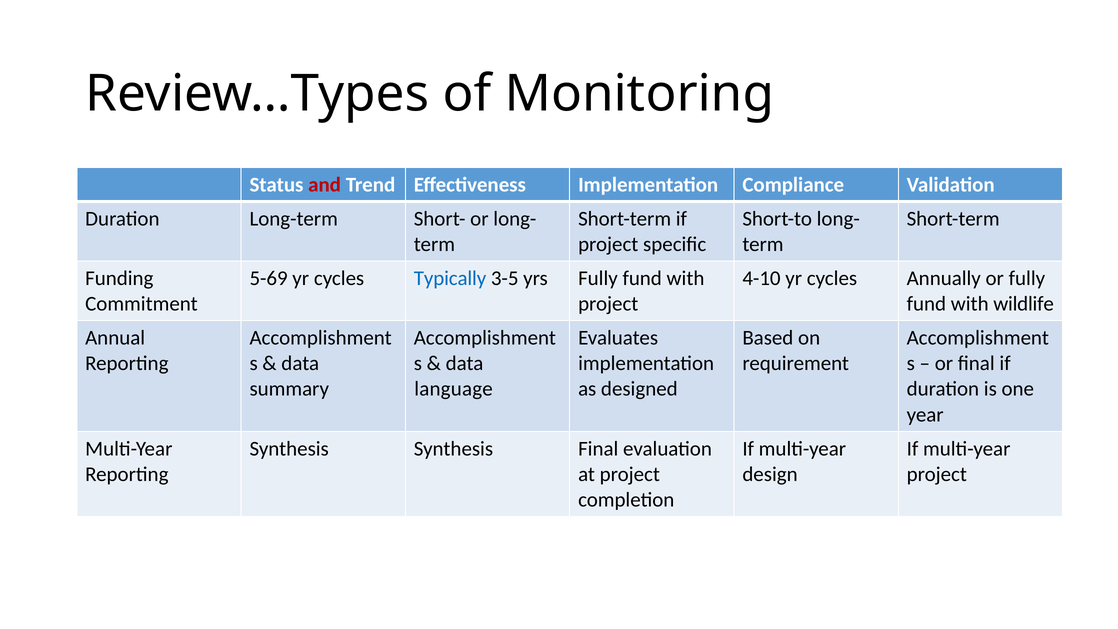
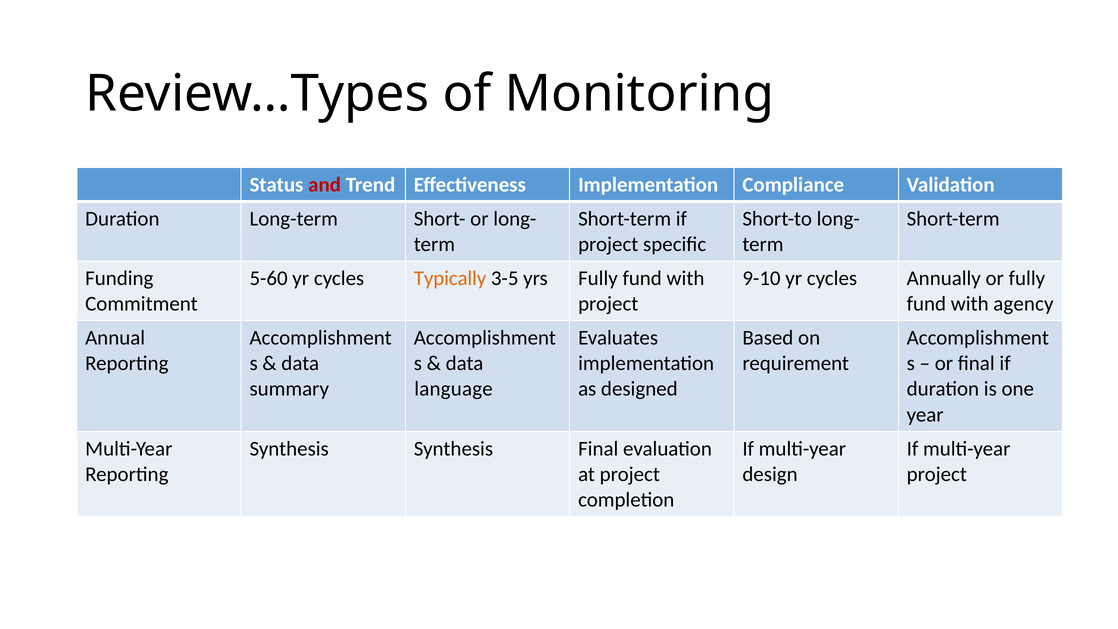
5-69: 5-69 -> 5-60
Typically colour: blue -> orange
4-10: 4-10 -> 9-10
wildlife: wildlife -> agency
